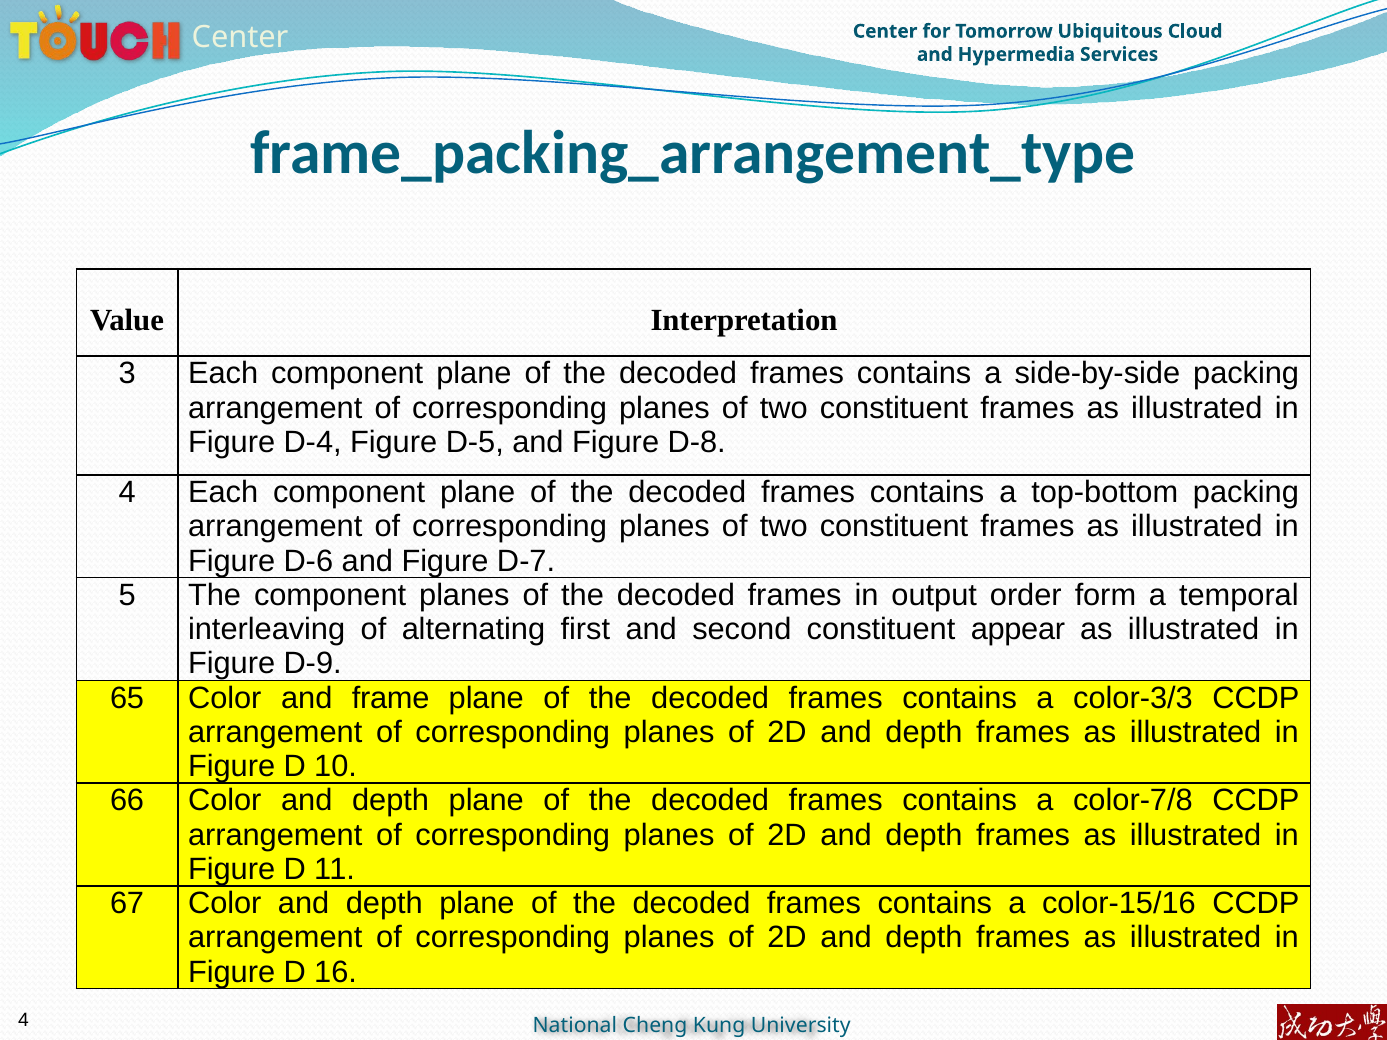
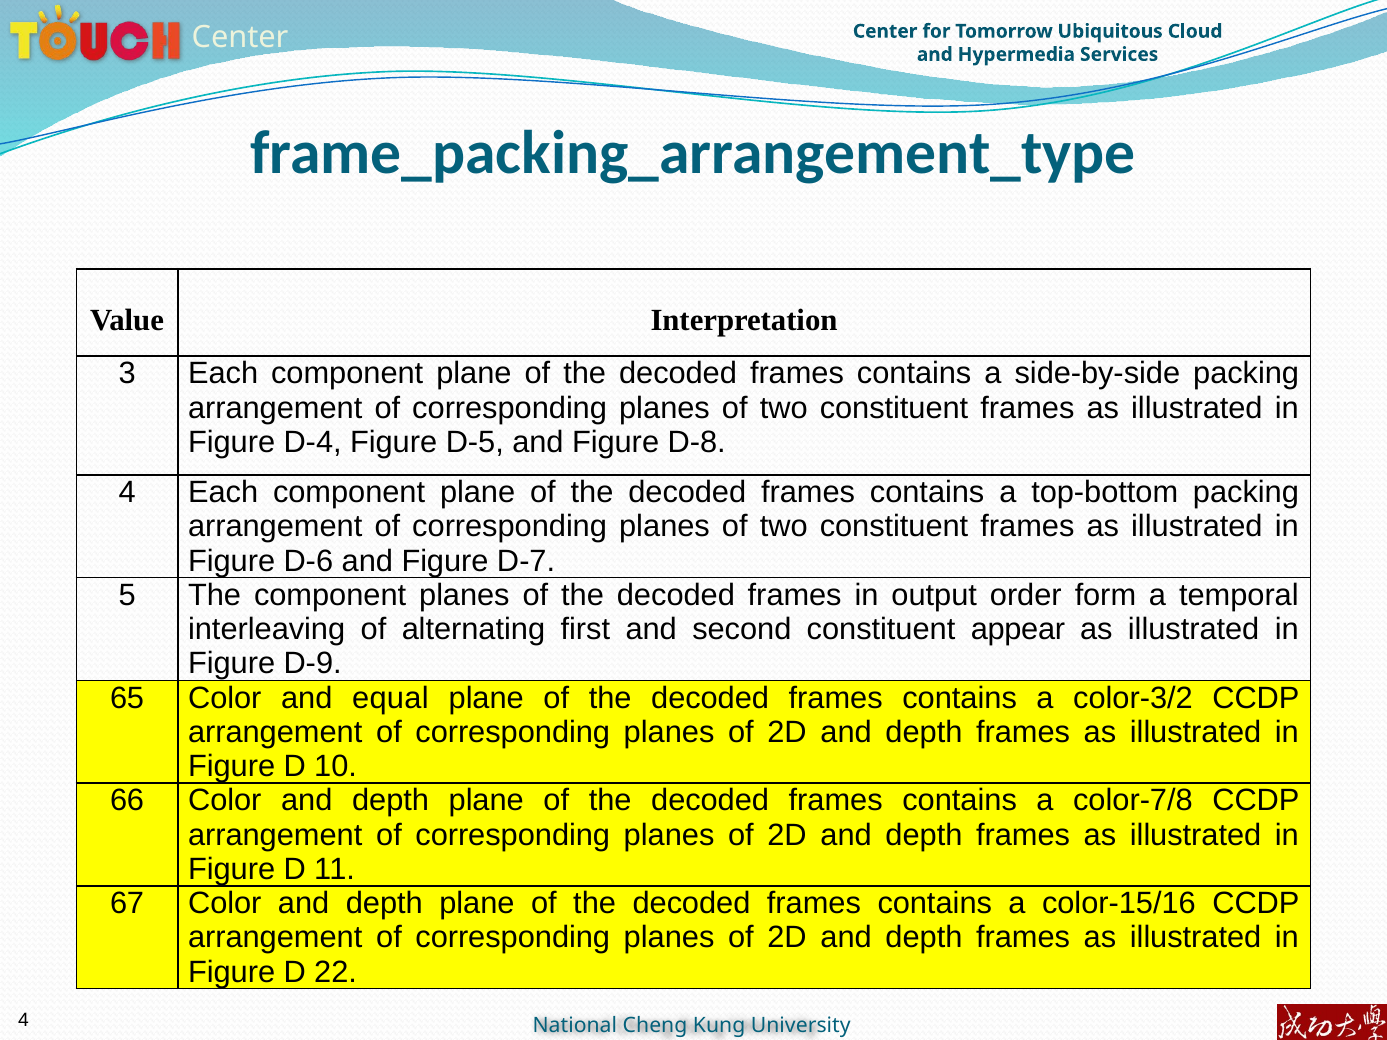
frame: frame -> equal
color-3/3: color-3/3 -> color-3/2
16: 16 -> 22
